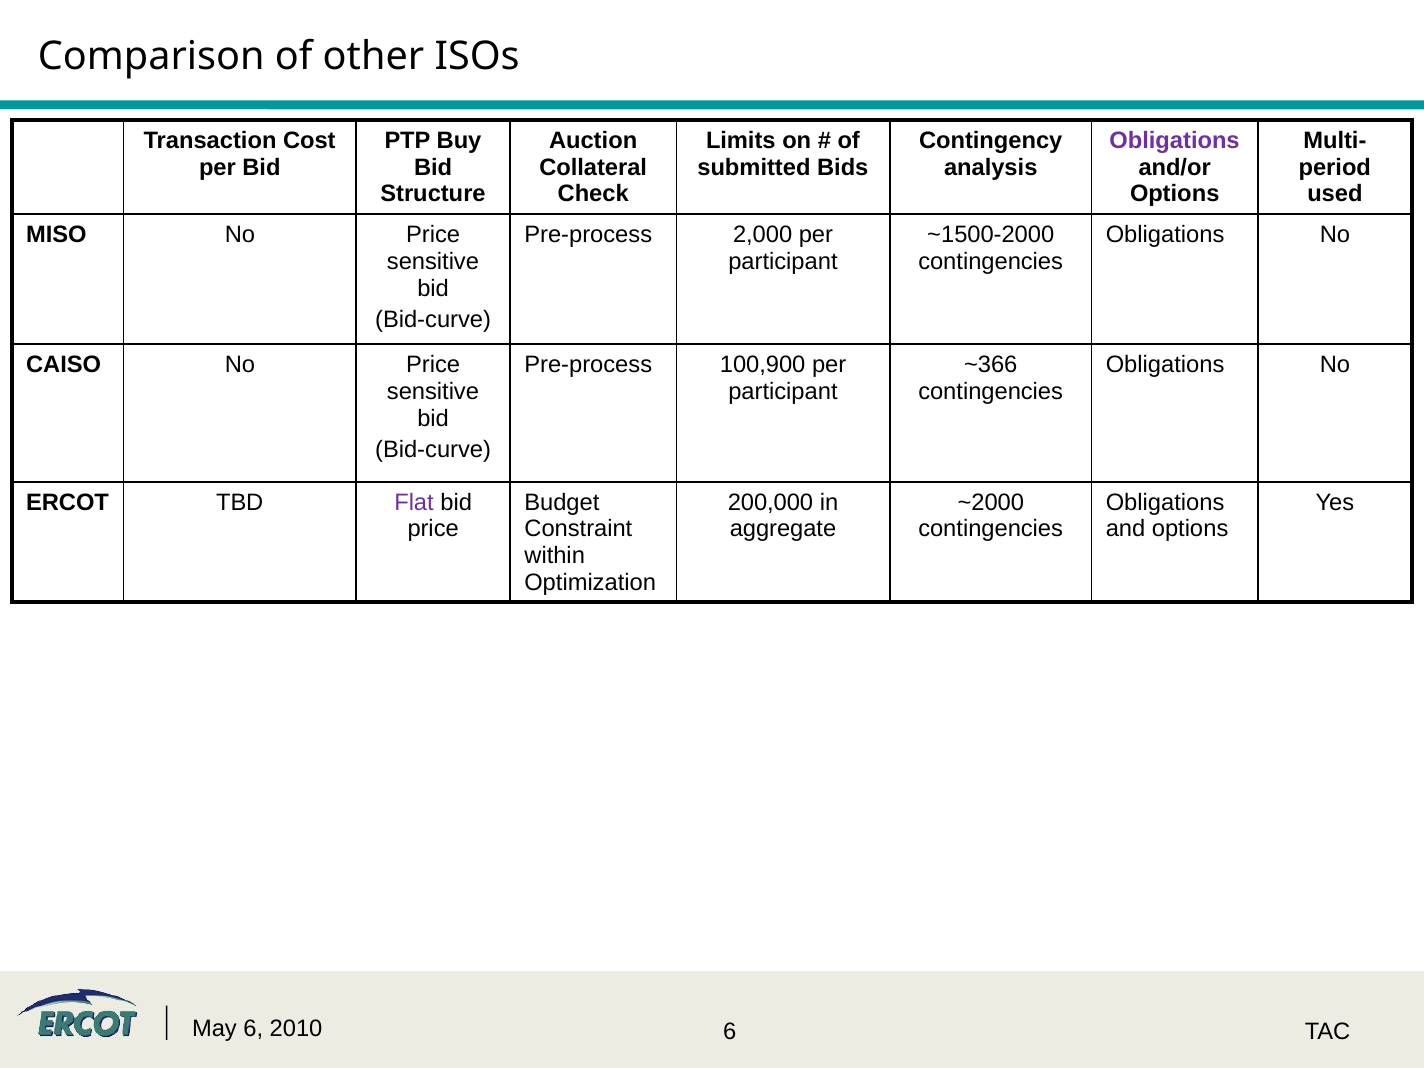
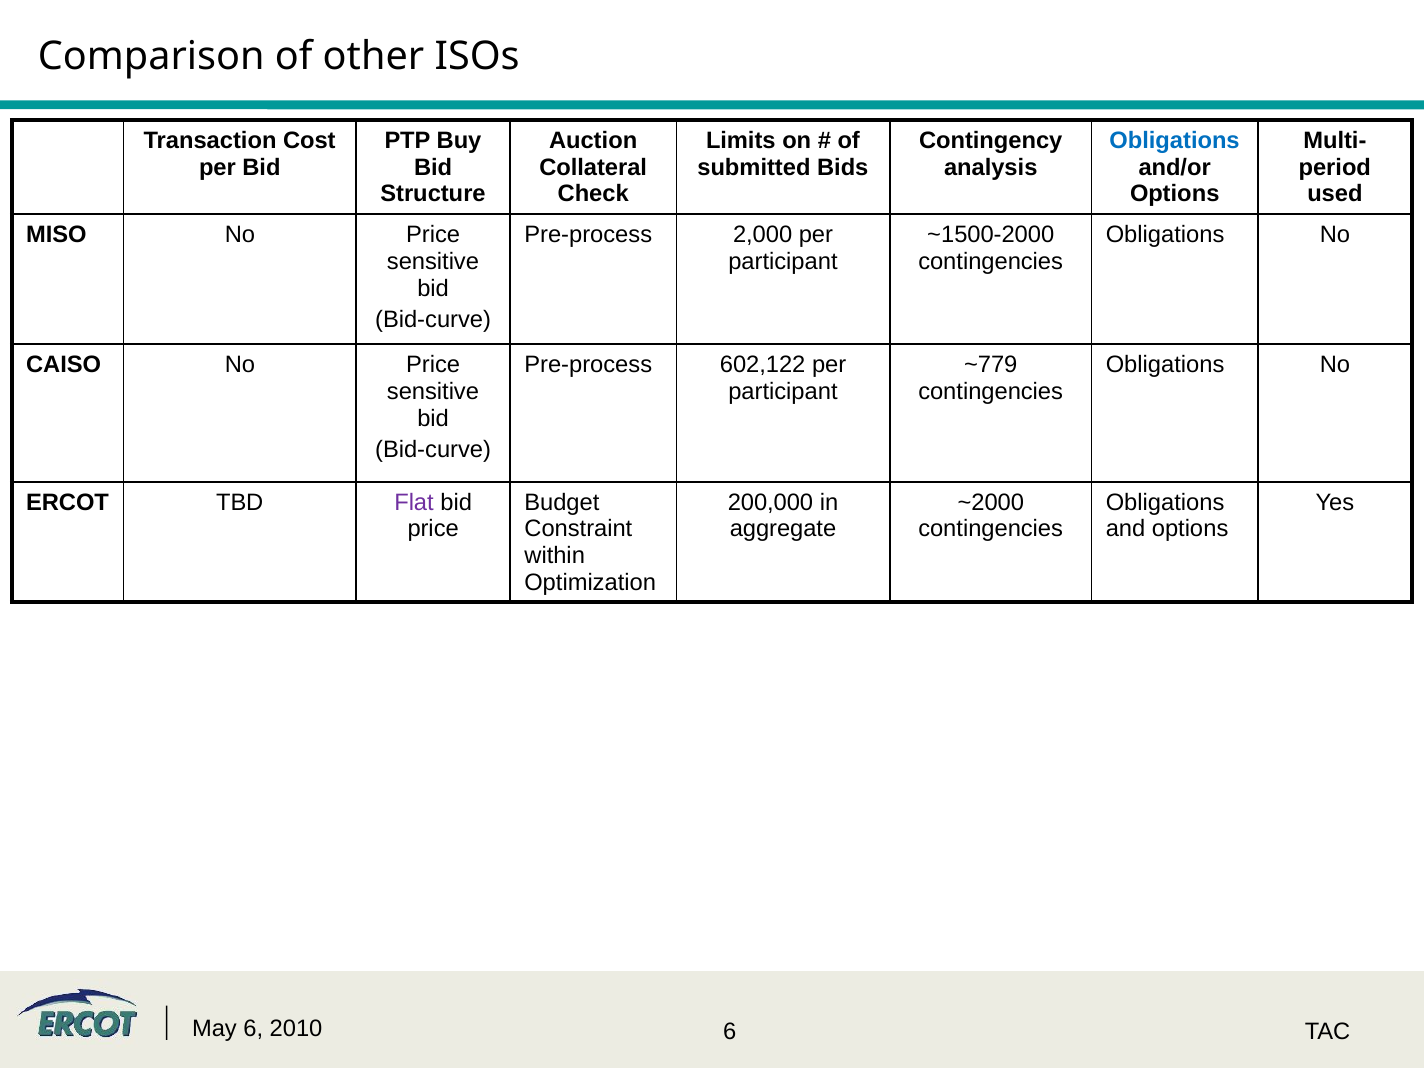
Obligations at (1175, 141) colour: purple -> blue
100,900: 100,900 -> 602,122
~366: ~366 -> ~779
